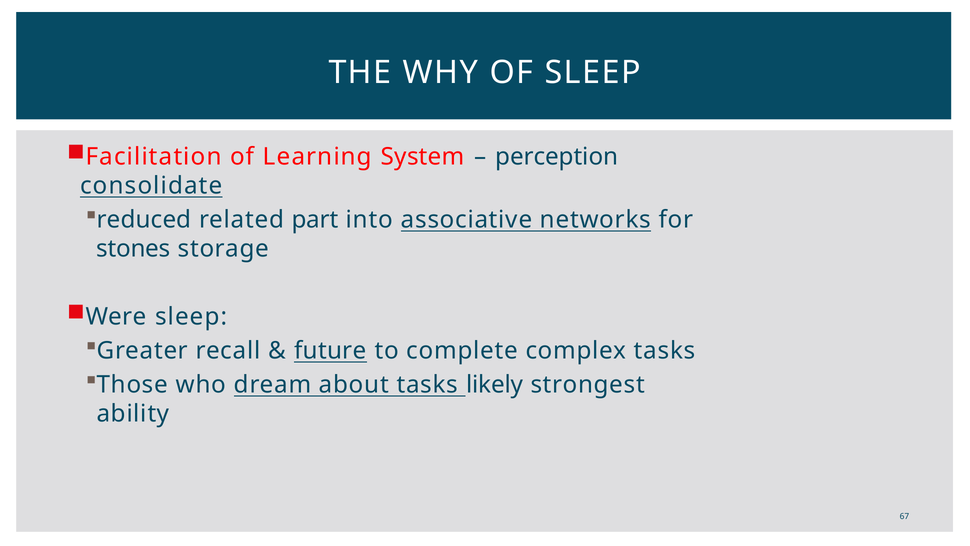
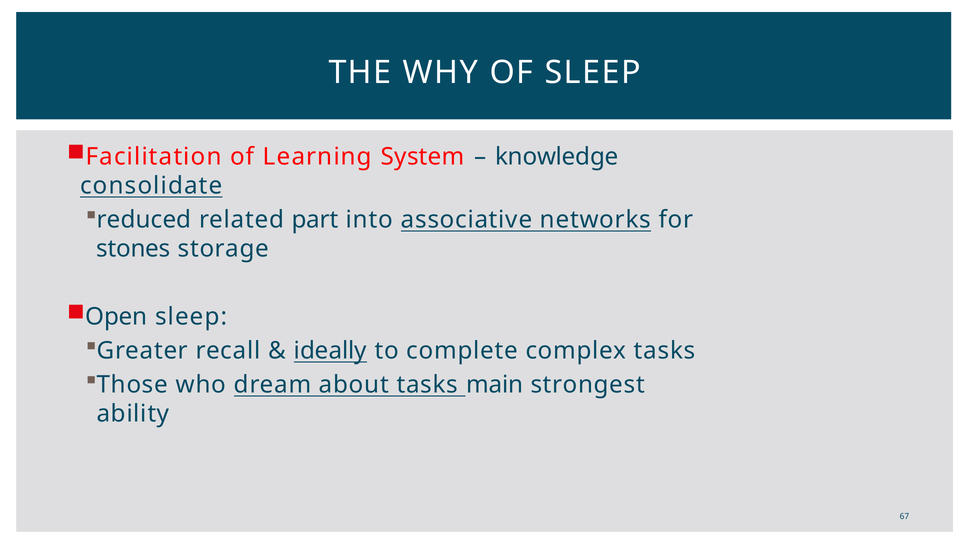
perception: perception -> knowledge
Were: Were -> Open
future: future -> ideally
likely: likely -> main
